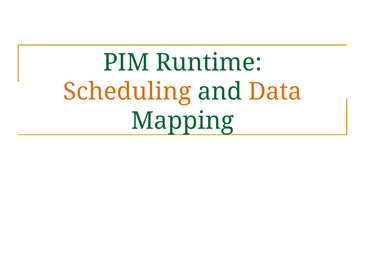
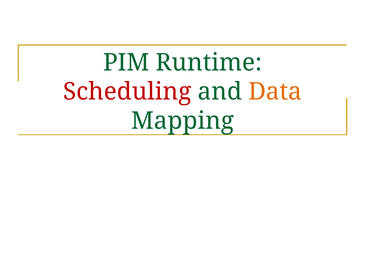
Scheduling colour: orange -> red
